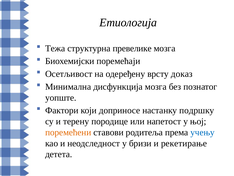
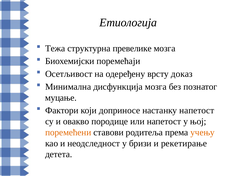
уопште: уопште -> муцање
настанку подршку: подршку -> напетост
терену: терену -> овакво
учењу colour: blue -> orange
